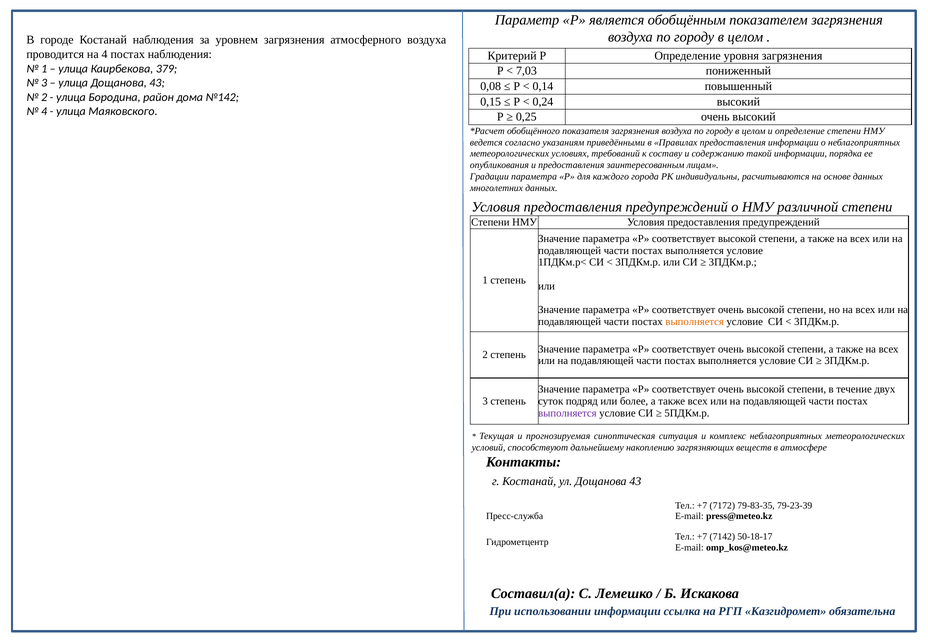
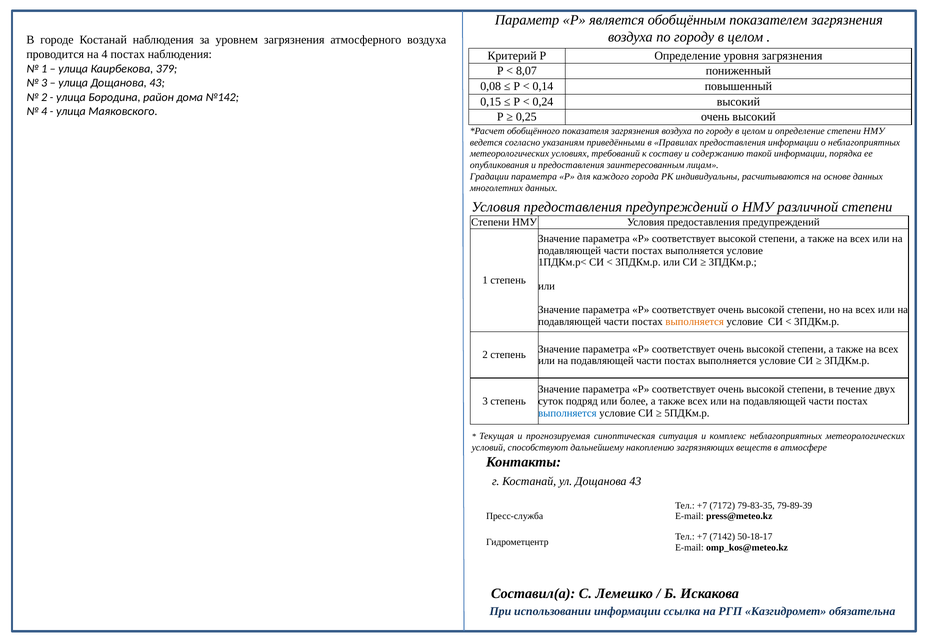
7,03: 7,03 -> 8,07
выполняется at (567, 413) colour: purple -> blue
79-23-39: 79-23-39 -> 79-89-39
